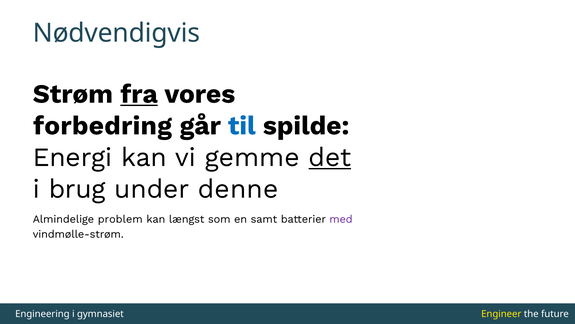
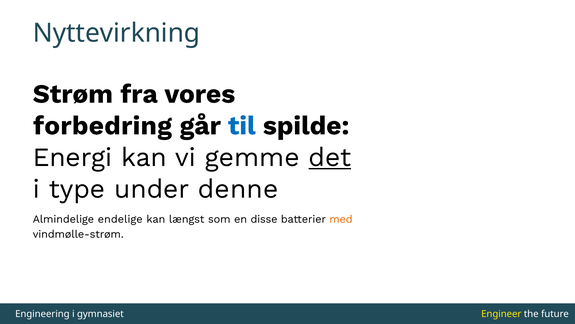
Nødvendigvis: Nødvendigvis -> Nyttevirkning
fra underline: present -> none
brug: brug -> type
problem: problem -> endelige
samt: samt -> disse
med colour: purple -> orange
